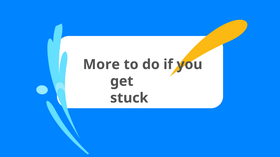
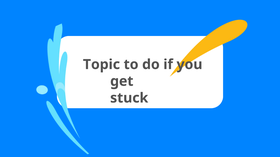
More: More -> Topic
